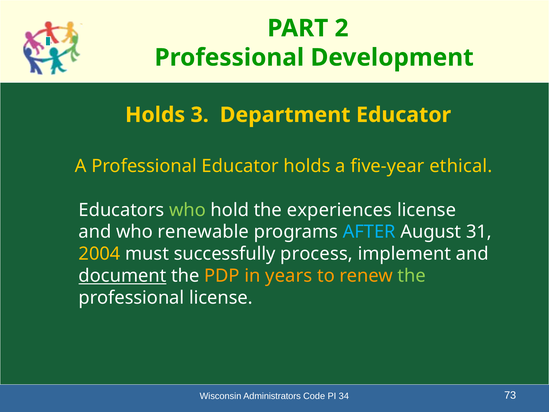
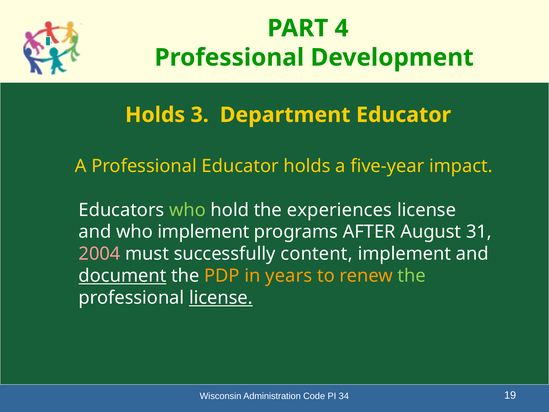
2: 2 -> 4
ethical: ethical -> impact
who renewable: renewable -> implement
AFTER colour: light blue -> white
2004 colour: yellow -> pink
process: process -> content
license at (221, 298) underline: none -> present
Administrators: Administrators -> Administration
73: 73 -> 19
